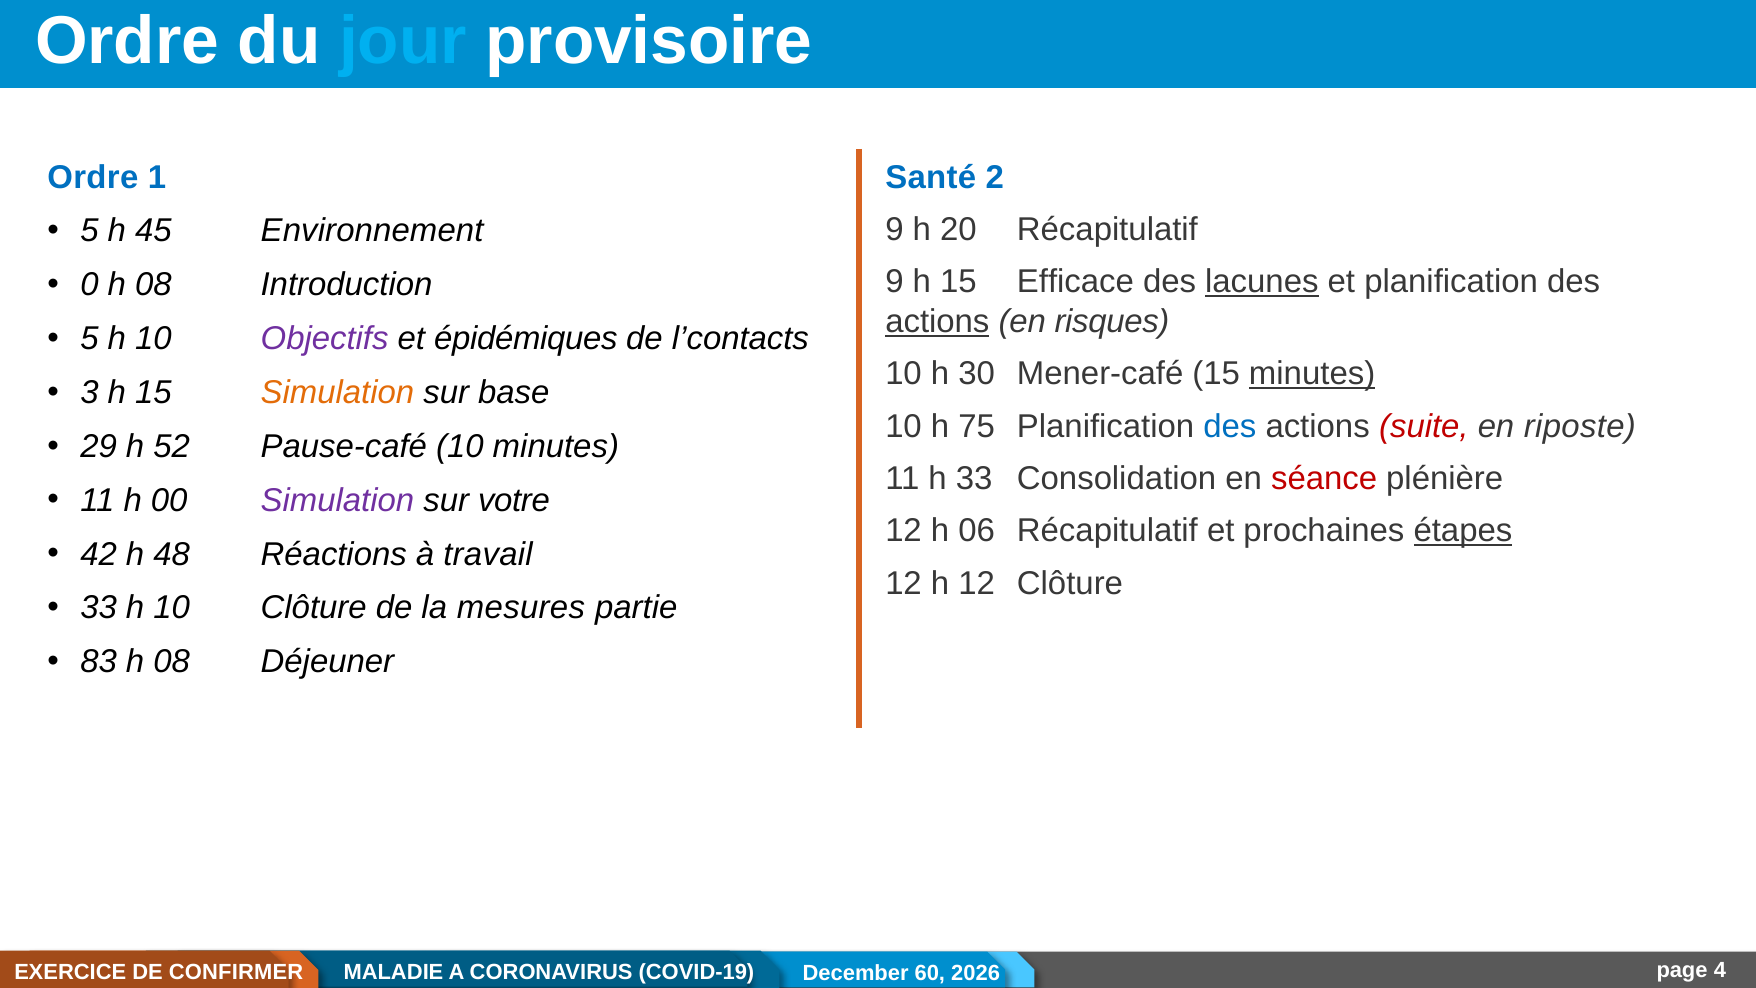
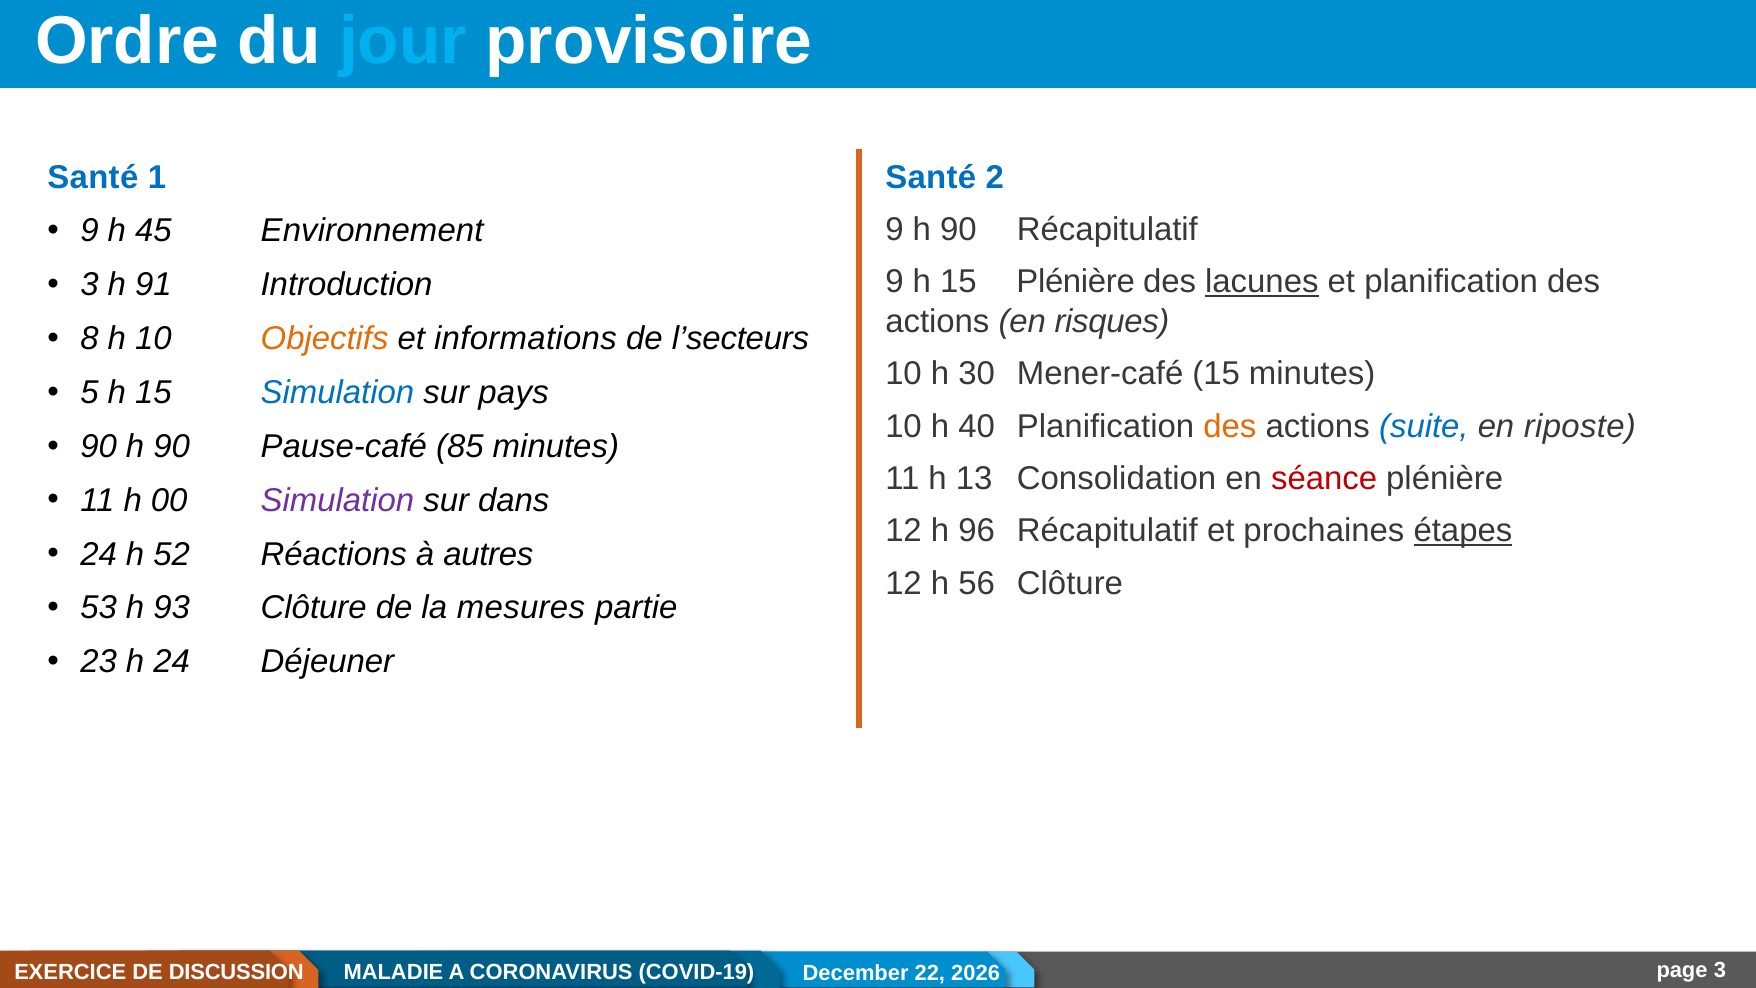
Ordre at (93, 177): Ordre -> Santé
5 at (89, 231): 5 -> 9
9 h 20: 20 -> 90
15 Efficace: Efficace -> Plénière
0 at (89, 285): 0 -> 3
08 at (153, 285): 08 -> 91
actions at (937, 321) underline: present -> none
5 at (89, 339): 5 -> 8
Objectifs colour: purple -> orange
épidémiques: épidémiques -> informations
l’contacts: l’contacts -> l’secteurs
minutes at (1312, 374) underline: present -> none
3: 3 -> 5
Simulation at (337, 392) colour: orange -> blue
base: base -> pays
75: 75 -> 40
des at (1230, 426) colour: blue -> orange
suite colour: red -> blue
29 at (99, 446): 29 -> 90
52 at (172, 446): 52 -> 90
Pause-café 10: 10 -> 85
h 33: 33 -> 13
votre: votre -> dans
06: 06 -> 96
42 at (99, 554): 42 -> 24
48: 48 -> 52
travail: travail -> autres
h 12: 12 -> 56
33 at (99, 608): 33 -> 53
10 at (172, 608): 10 -> 93
83: 83 -> 23
08 at (172, 662): 08 -> 24
CONFIRMER: CONFIRMER -> DISCUSSION
60: 60 -> 22
4 at (1720, 970): 4 -> 3
